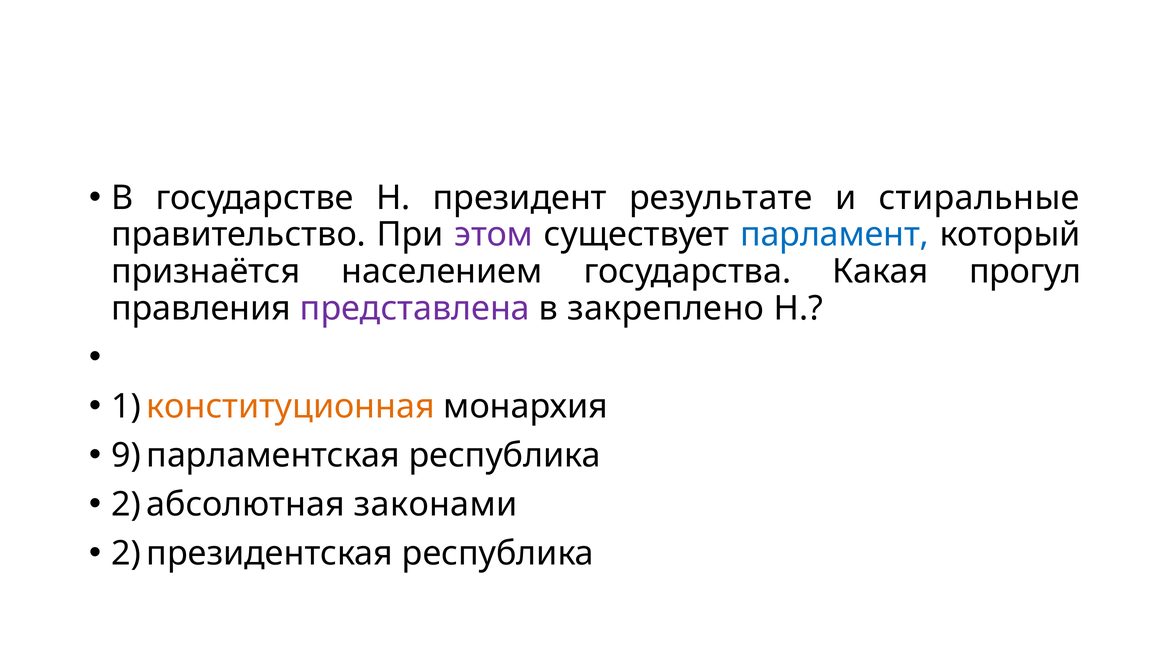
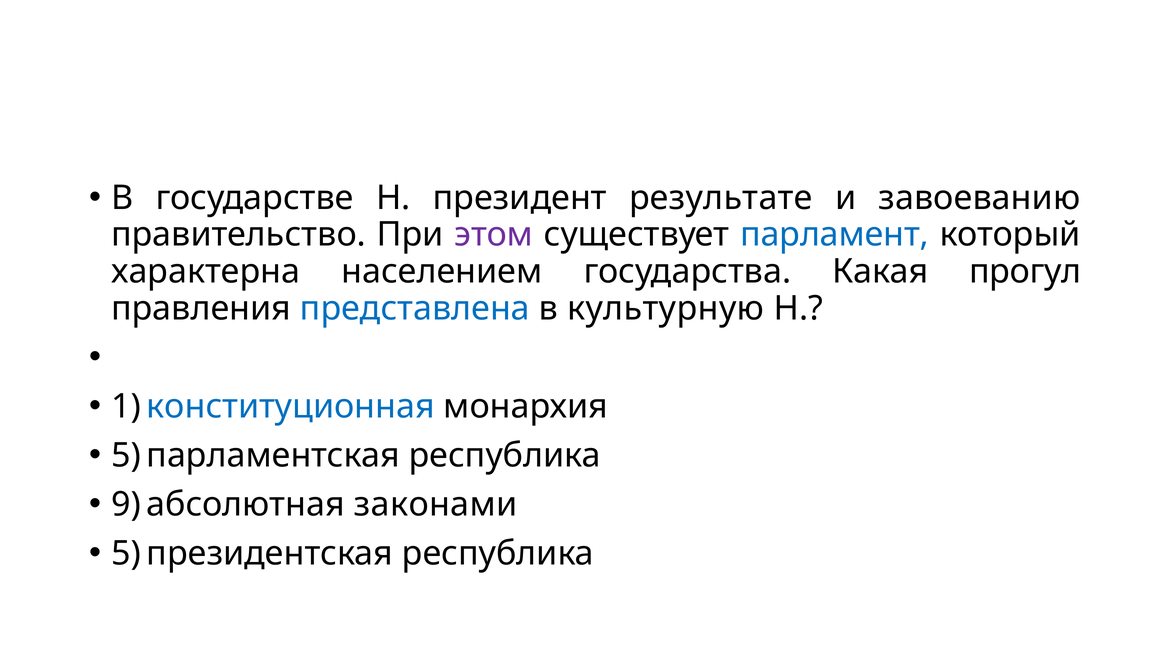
стиральные: стиральные -> завоеванию
признаётся: признаётся -> характерна
представлена colour: purple -> blue
закреплено: закреплено -> культурную
конституционная colour: orange -> blue
9 at (126, 456): 9 -> 5
2 at (126, 505): 2 -> 9
2 at (126, 554): 2 -> 5
